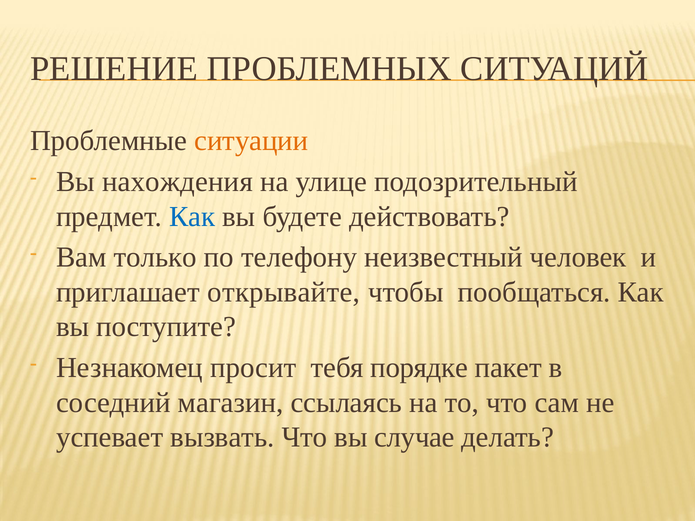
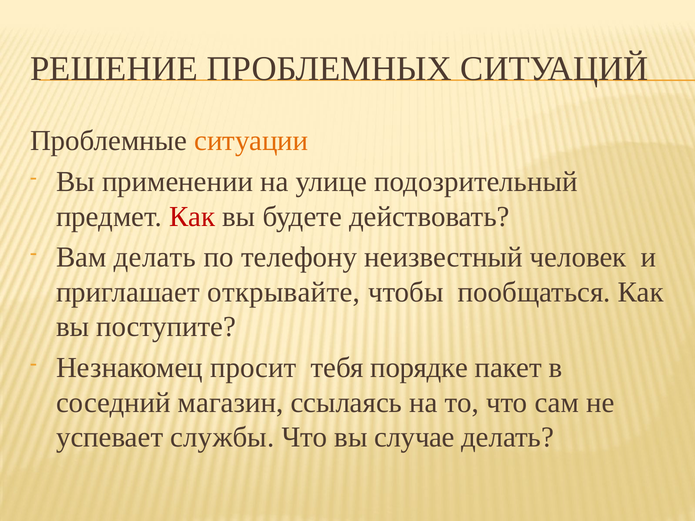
нахождения: нахождения -> применении
Как at (192, 217) colour: blue -> red
Вам только: только -> делать
вызвать: вызвать -> службы
